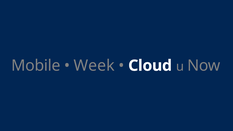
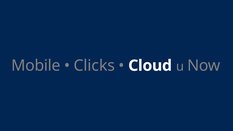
Week: Week -> Clicks
